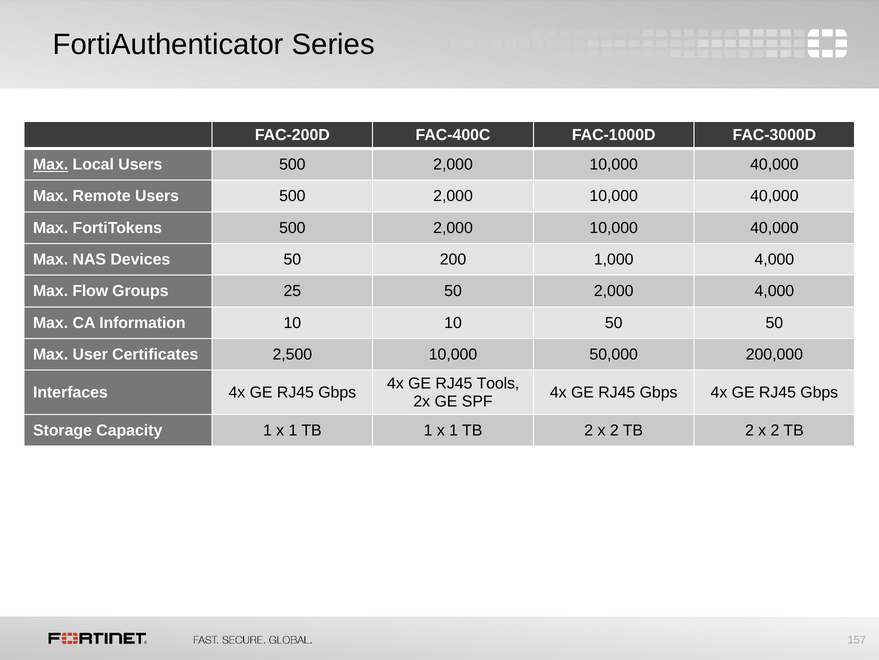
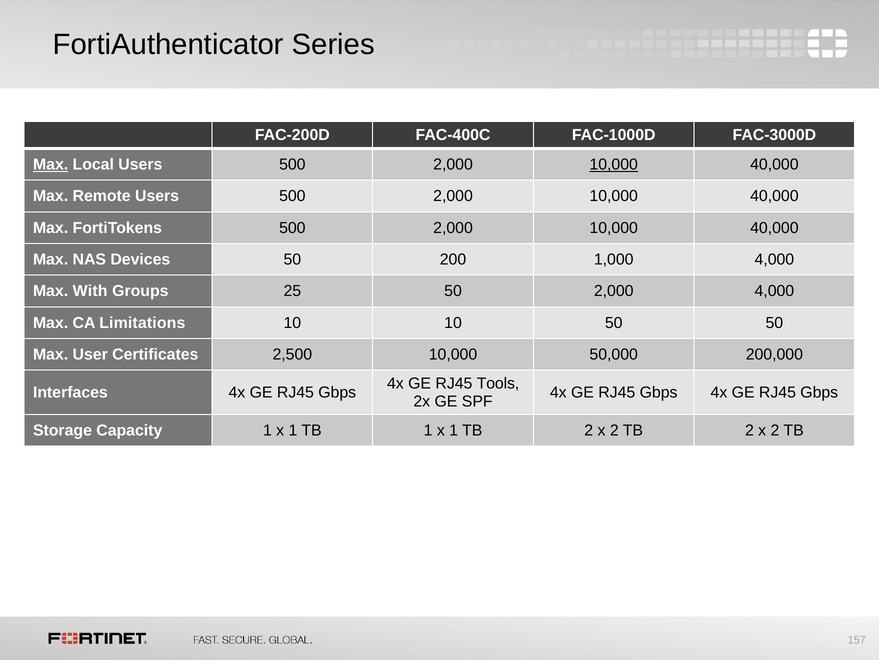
10,000 at (614, 164) underline: none -> present
Flow: Flow -> With
Information: Information -> Limitations
